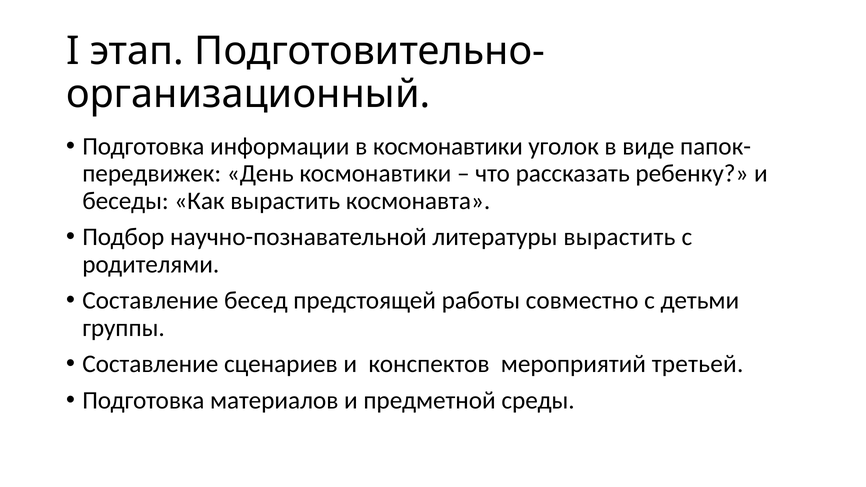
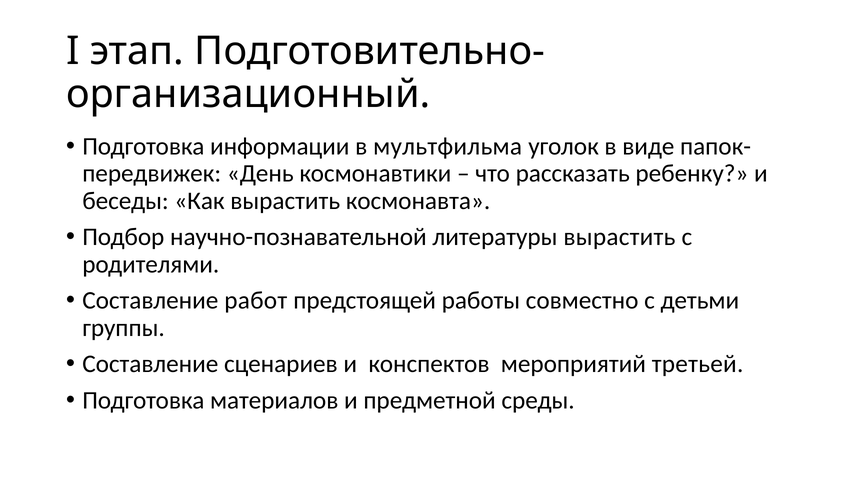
в космонавтики: космонавтики -> мультфильма
бесед: бесед -> работ
